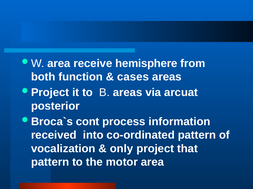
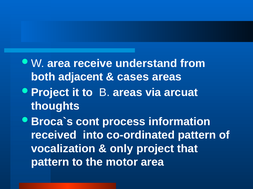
hemisphere: hemisphere -> understand
function: function -> adjacent
posterior: posterior -> thoughts
